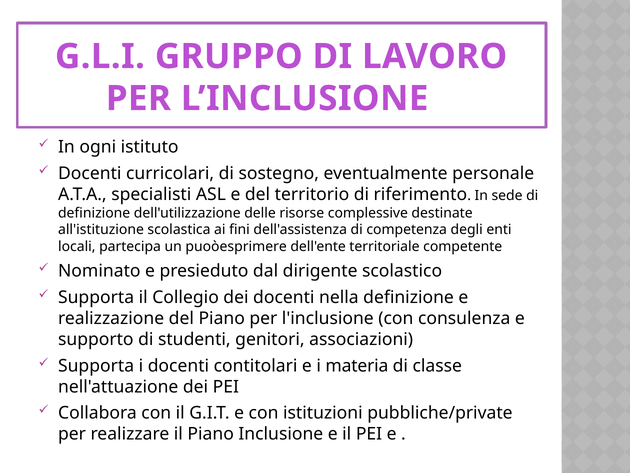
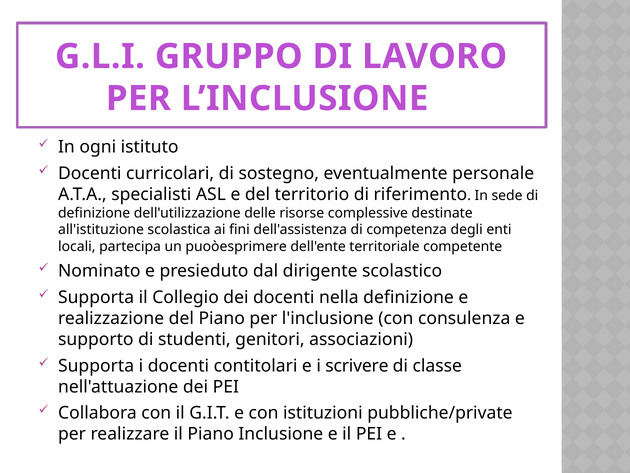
materia: materia -> scrivere
